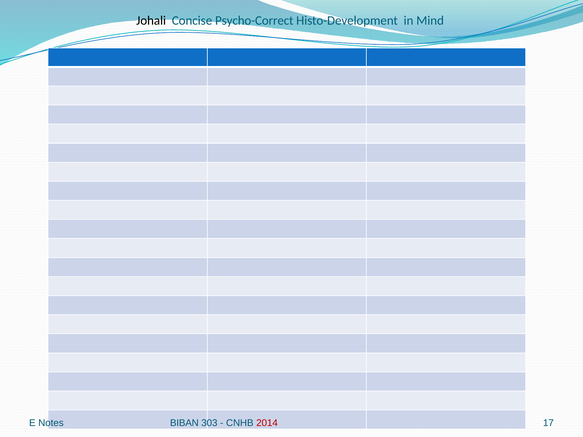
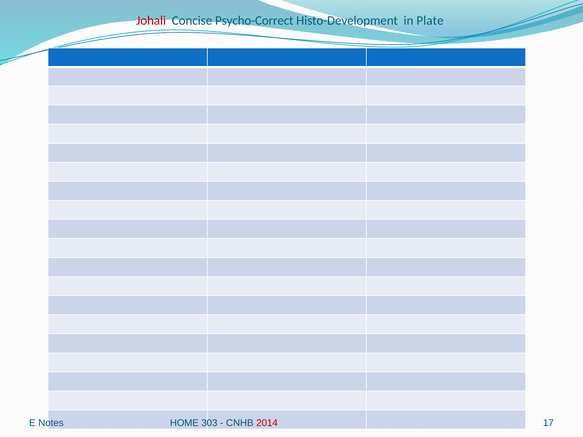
Johali colour: black -> red
Mind: Mind -> Plate
BIBAN: BIBAN -> HOME
